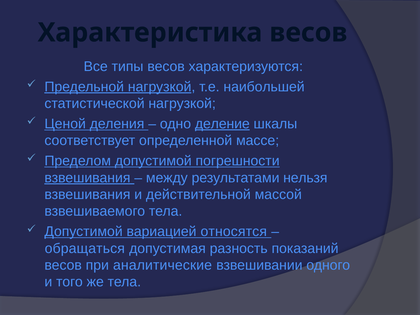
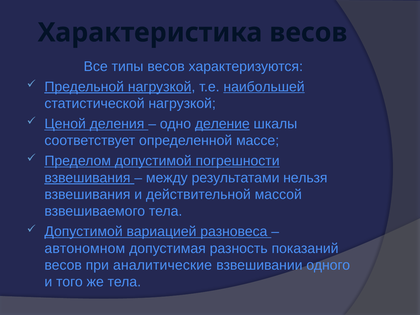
наибольшей underline: none -> present
относятся: относятся -> разновеса
обращаться: обращаться -> автономном
